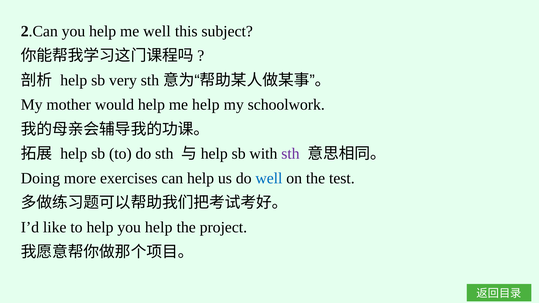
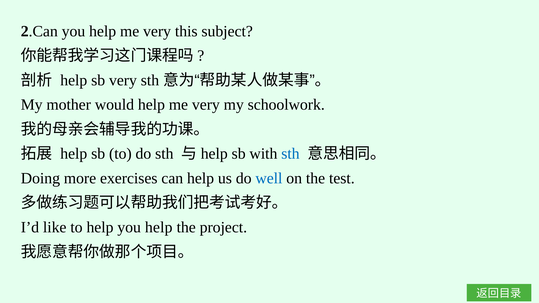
you help me well: well -> very
would help me help: help -> very
sth at (290, 154) colour: purple -> blue
